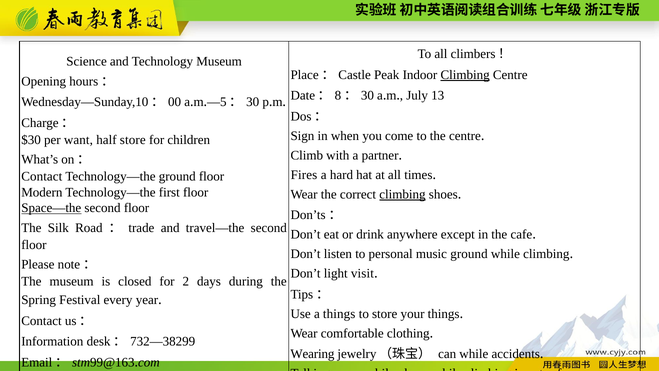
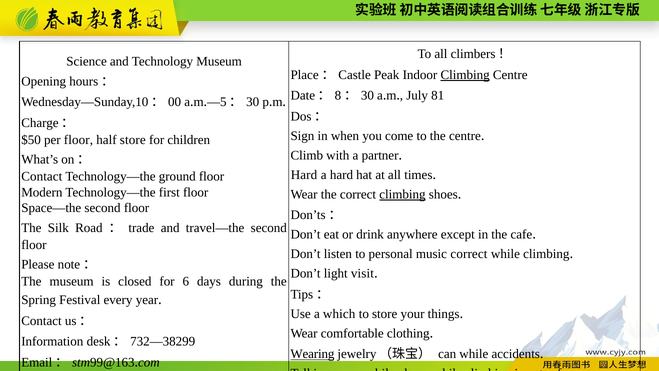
13: 13 -> 81
$30: $30 -> $50
per want: want -> floor
Fires at (304, 175): Fires -> Hard
Space—the underline: present -> none
music ground: ground -> correct
2: 2 -> 6
a things: things -> which
Wearing underline: none -> present
